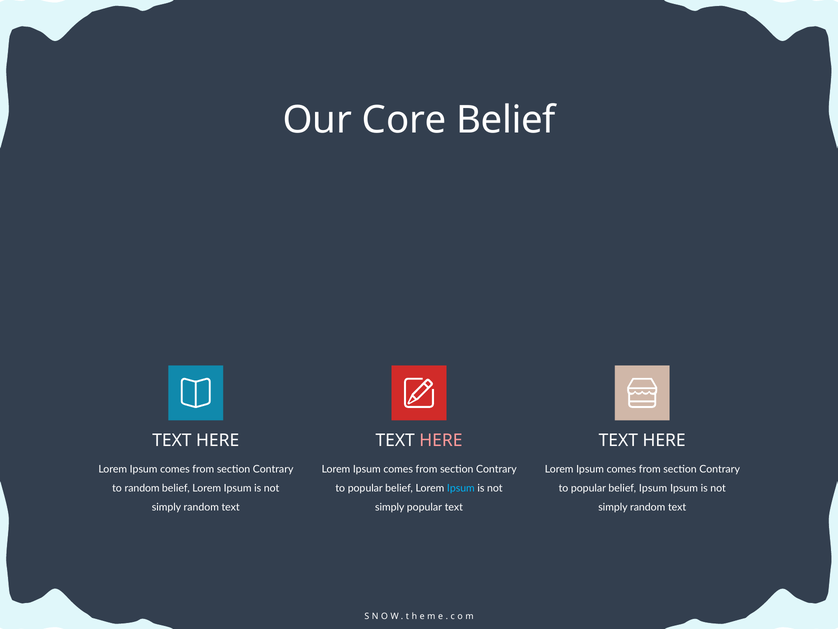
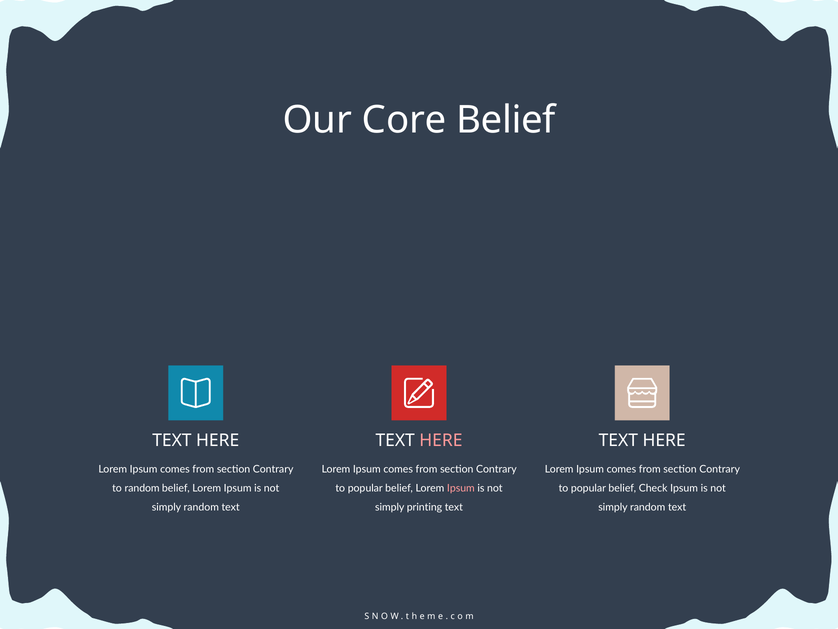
Ipsum at (461, 488) colour: light blue -> pink
belief Ipsum: Ipsum -> Check
simply popular: popular -> printing
